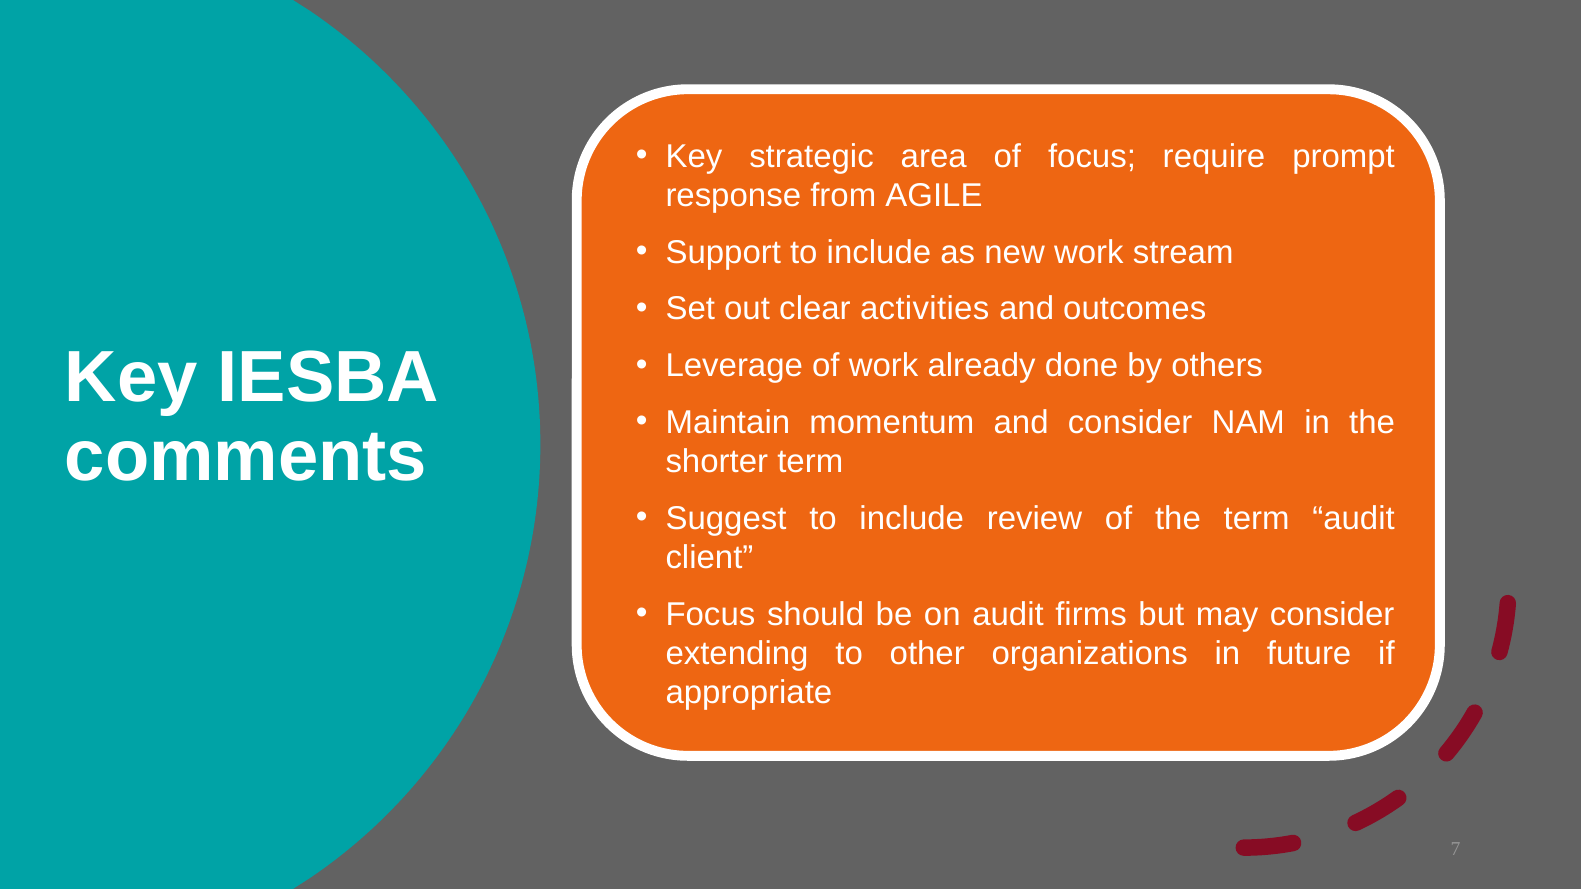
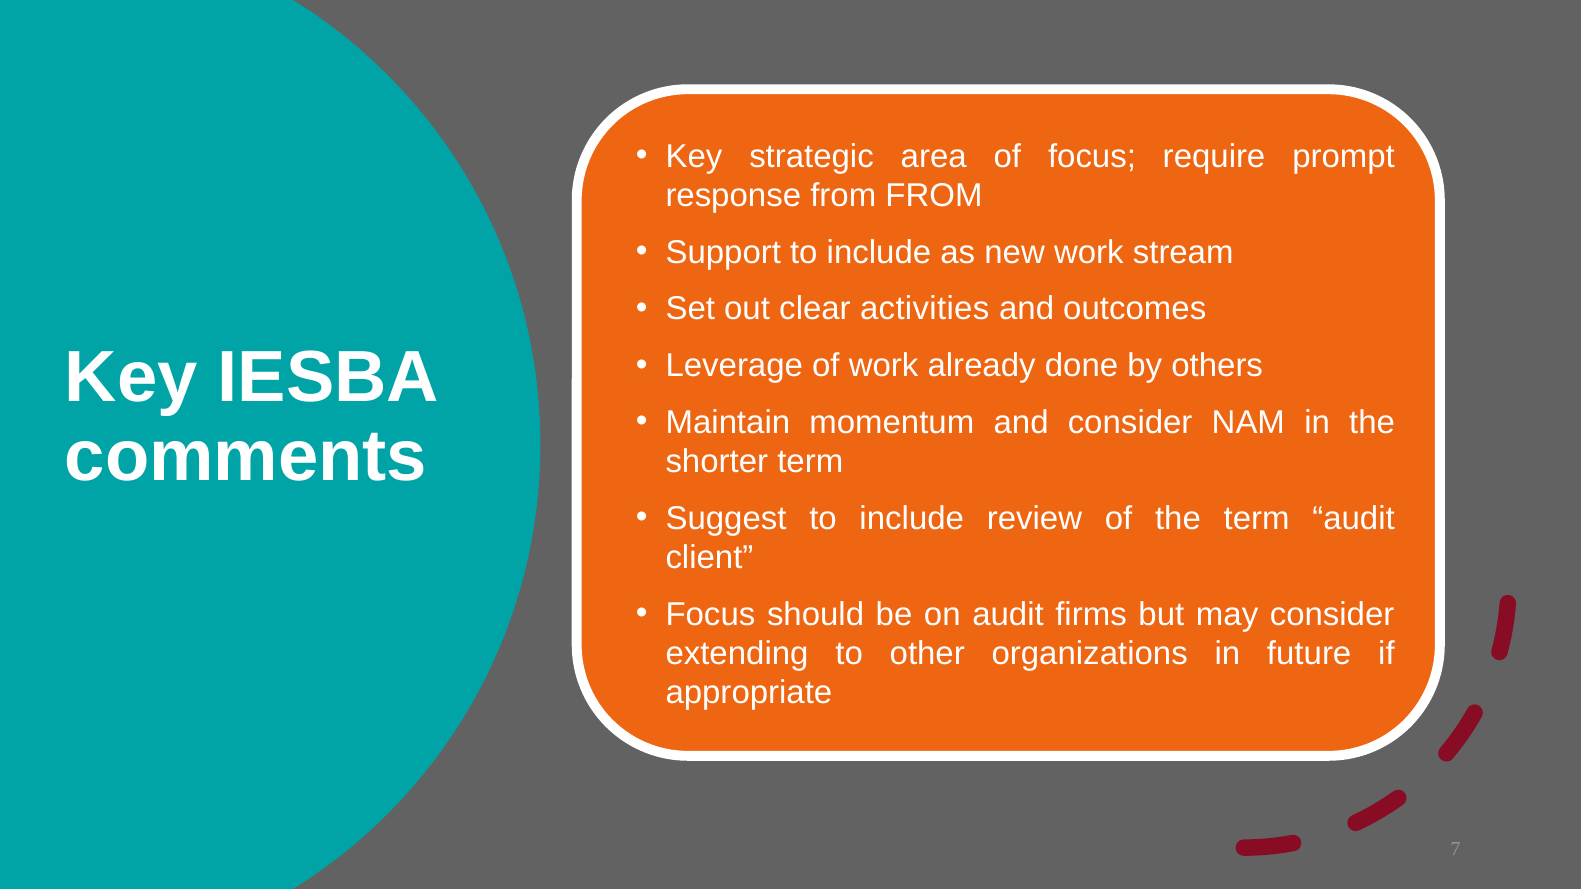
from AGILE: AGILE -> FROM
